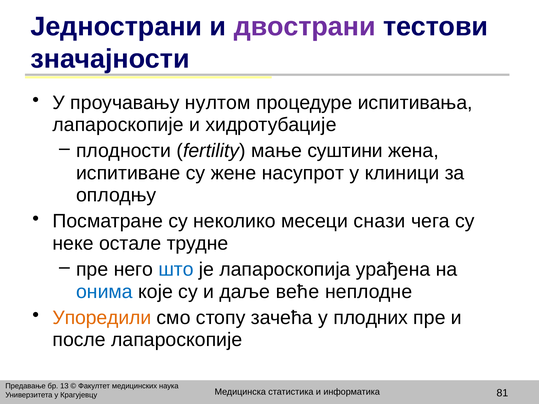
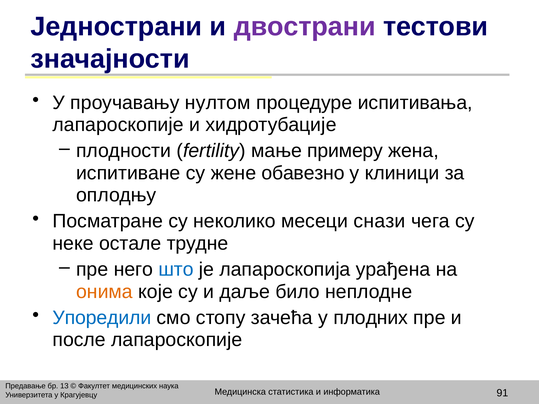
суштини: суштини -> примеру
насупрот: насупрот -> обавезно
онима colour: blue -> orange
веће: веће -> било
Упоредили colour: orange -> blue
81: 81 -> 91
